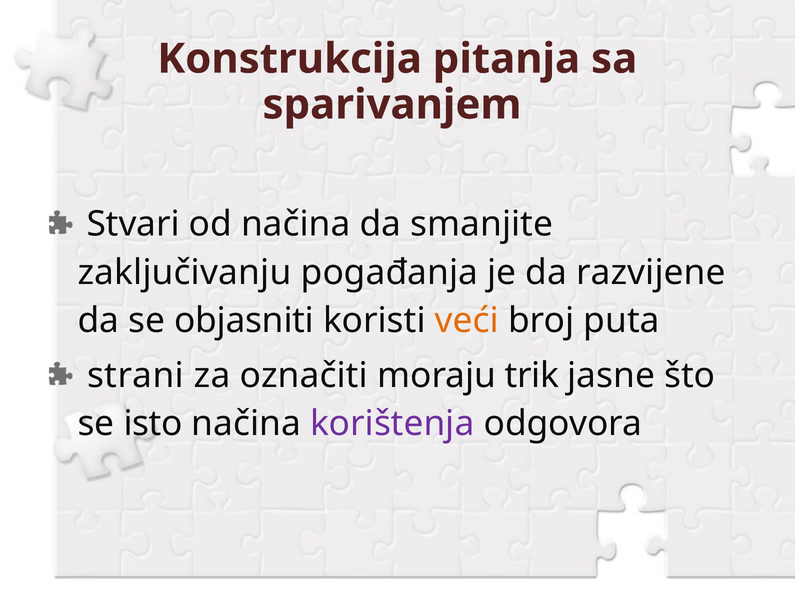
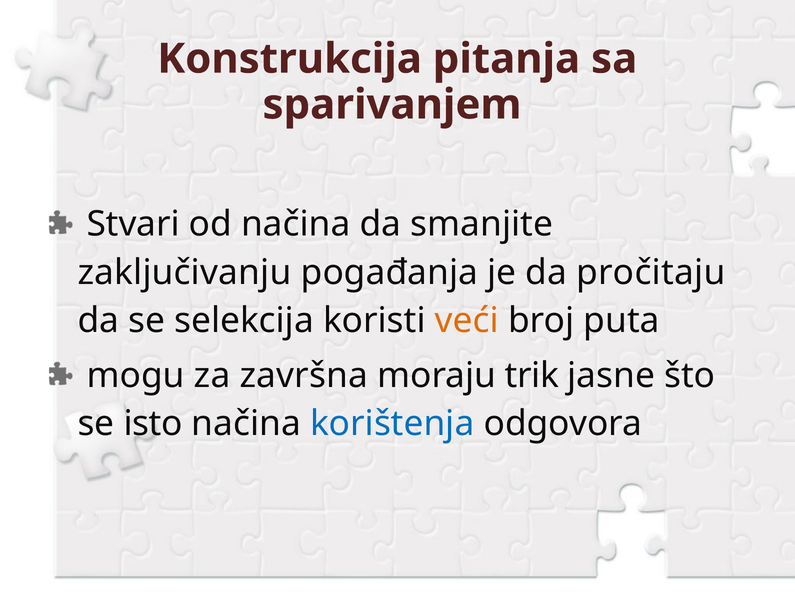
razvijene: razvijene -> pročitaju
objasniti: objasniti -> selekcija
strani: strani -> mogu
označiti: označiti -> završna
korištenja colour: purple -> blue
